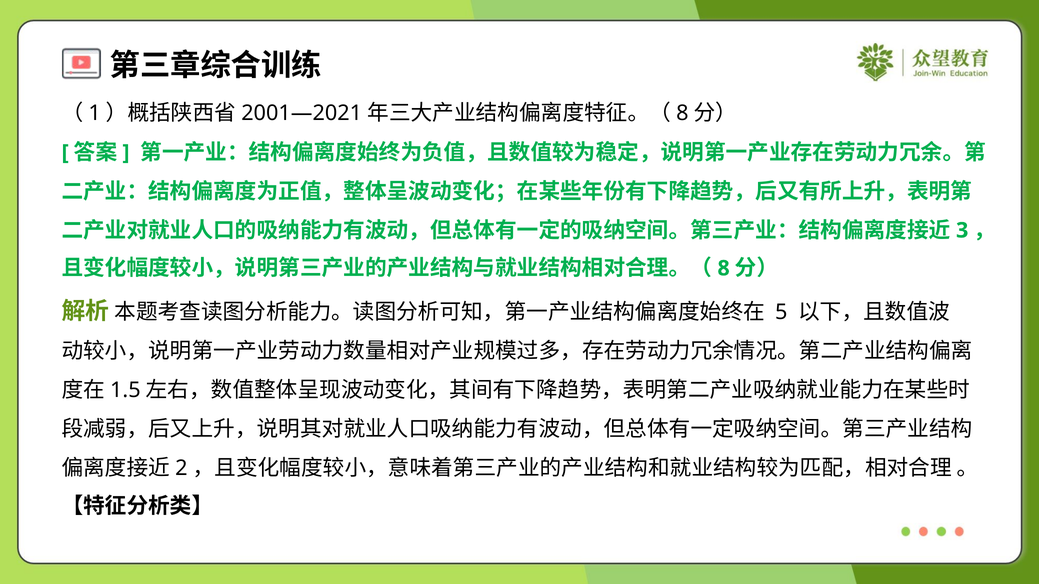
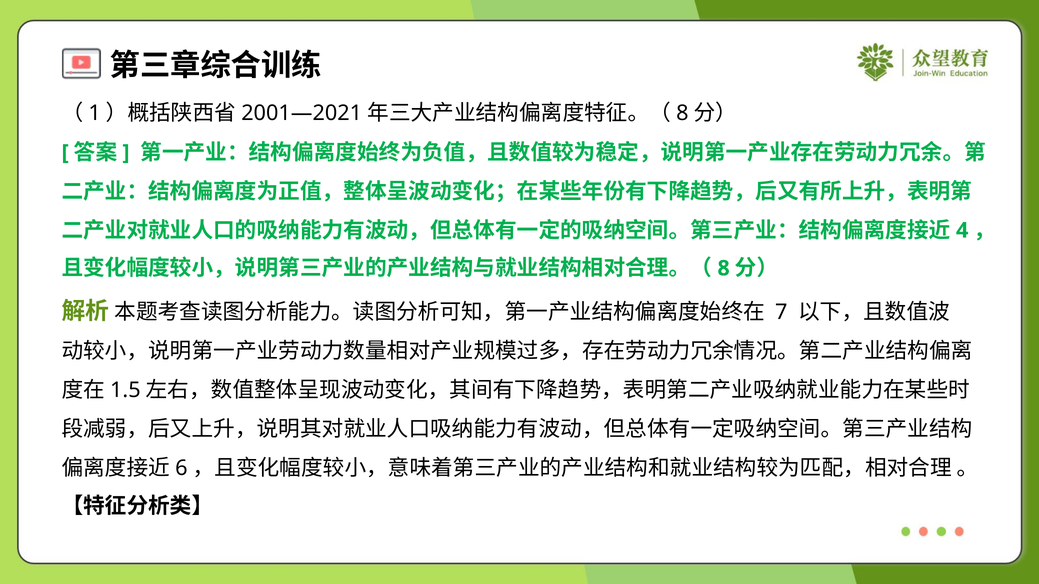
3: 3 -> 4
5: 5 -> 7
2: 2 -> 6
